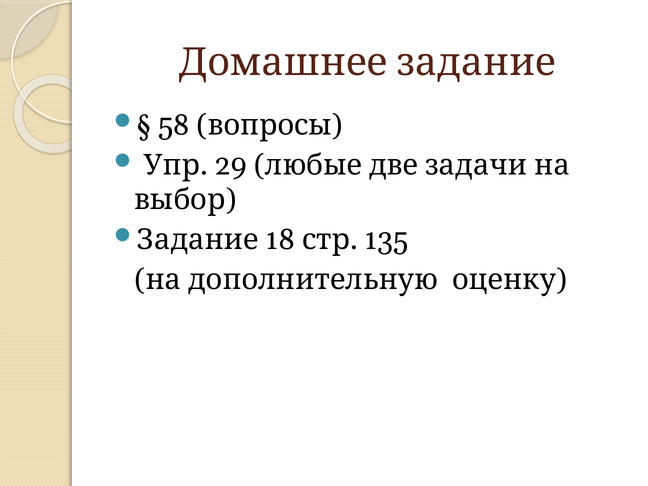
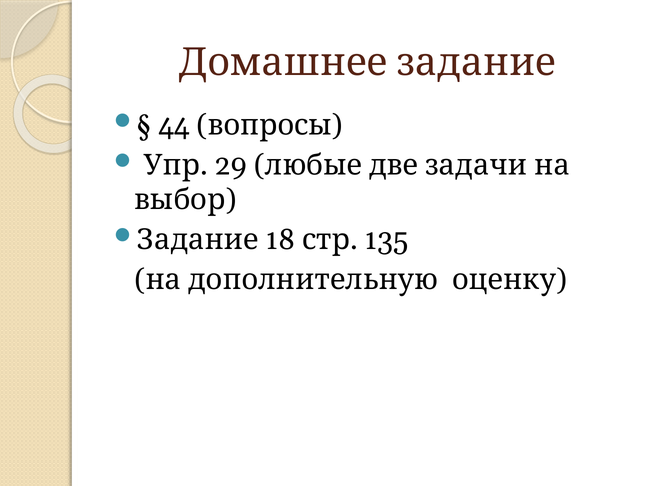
58: 58 -> 44
